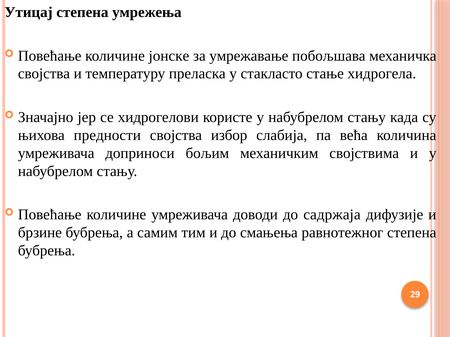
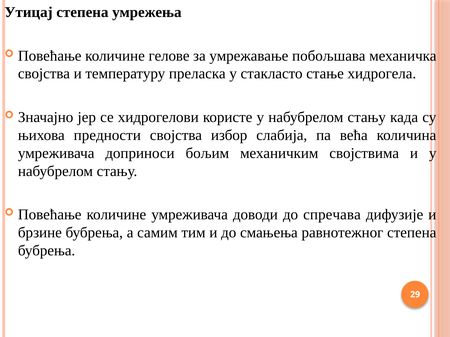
јонске: јонске -> гелове
садржаја: садржаја -> спречава
